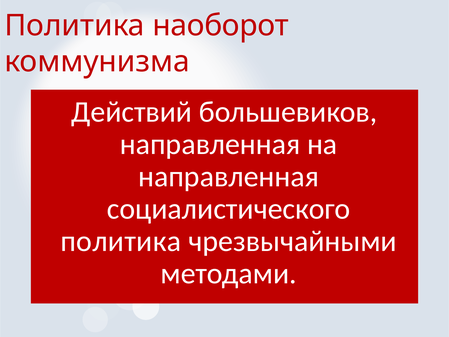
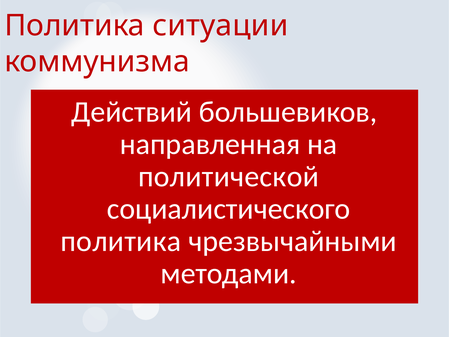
наоборот: наоборот -> ситуации
направленная at (229, 177): направленная -> политической
